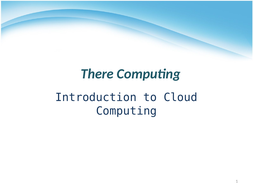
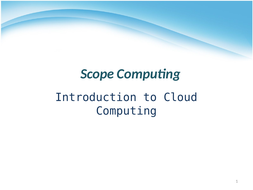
There: There -> Scope
